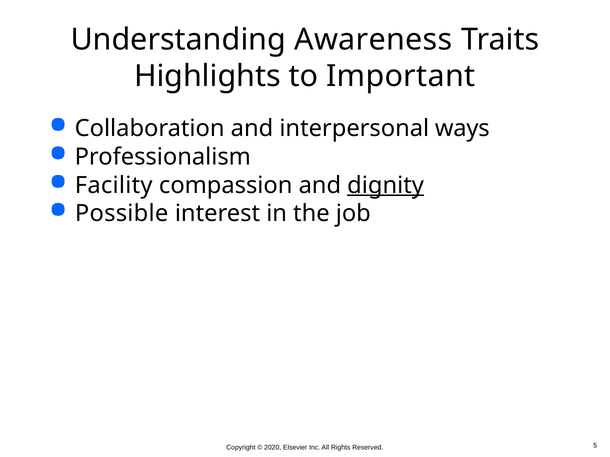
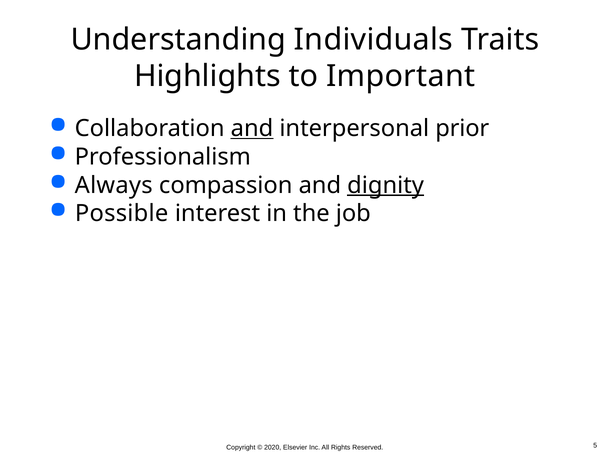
Awareness: Awareness -> Individuals
and at (252, 128) underline: none -> present
ways: ways -> prior
Facility: Facility -> Always
